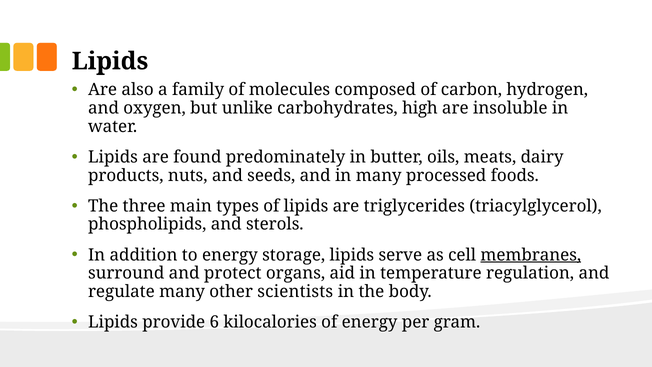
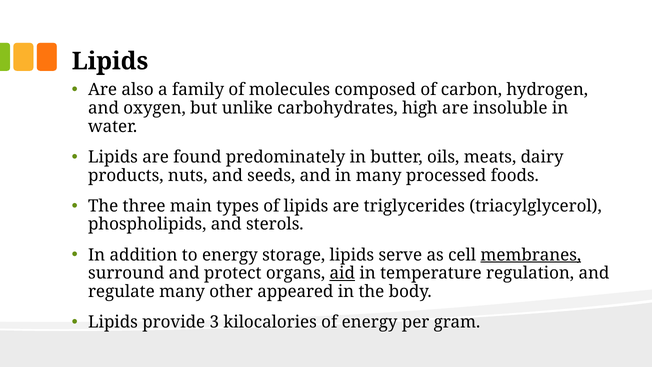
aid underline: none -> present
scientists: scientists -> appeared
6: 6 -> 3
